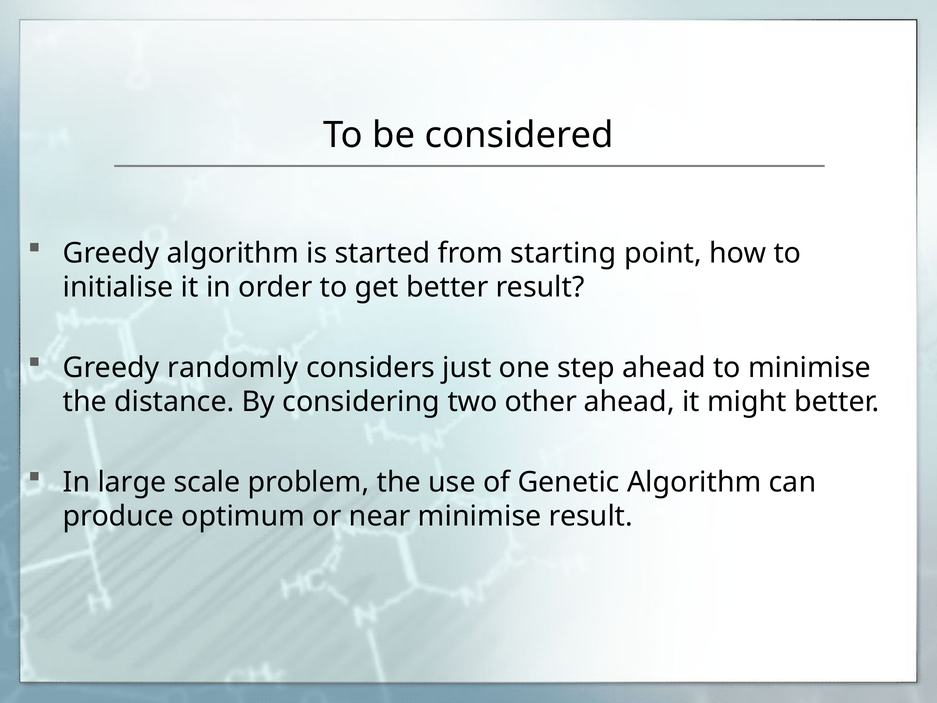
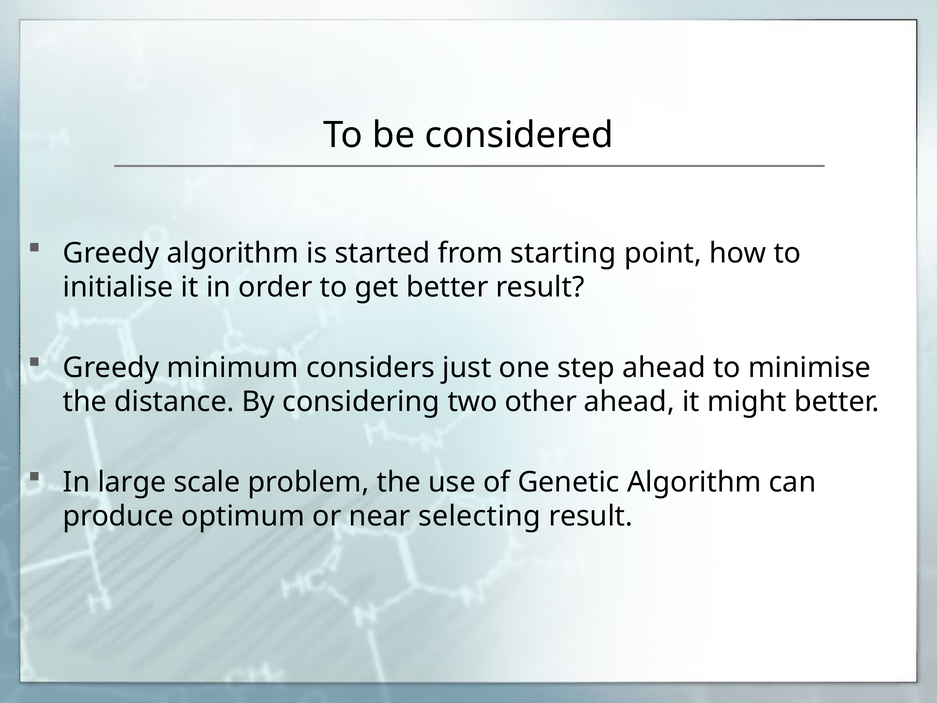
randomly: randomly -> minimum
near minimise: minimise -> selecting
